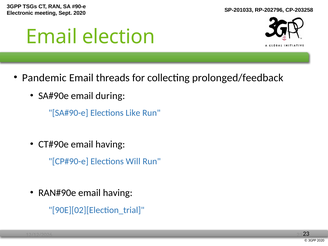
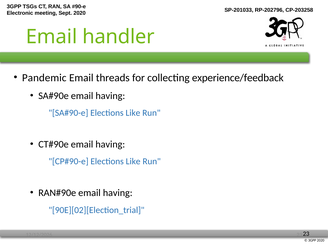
election: election -> handler
prolonged/feedback: prolonged/feedback -> experience/feedback
during at (110, 96): during -> having
Will at (133, 161): Will -> Like
